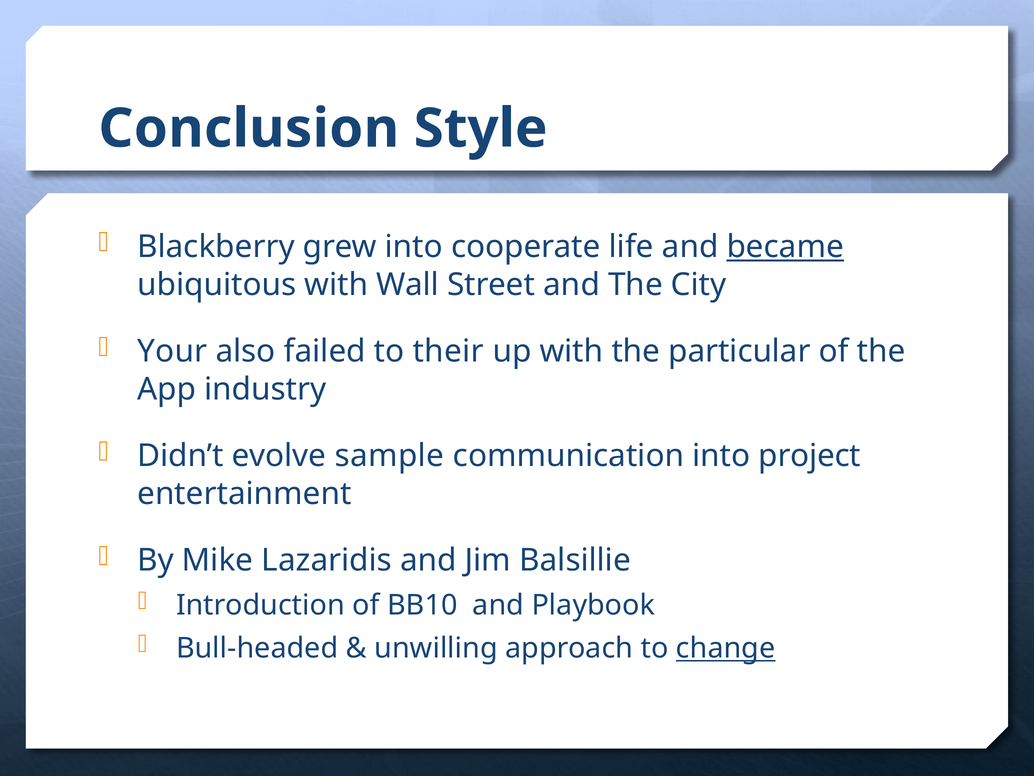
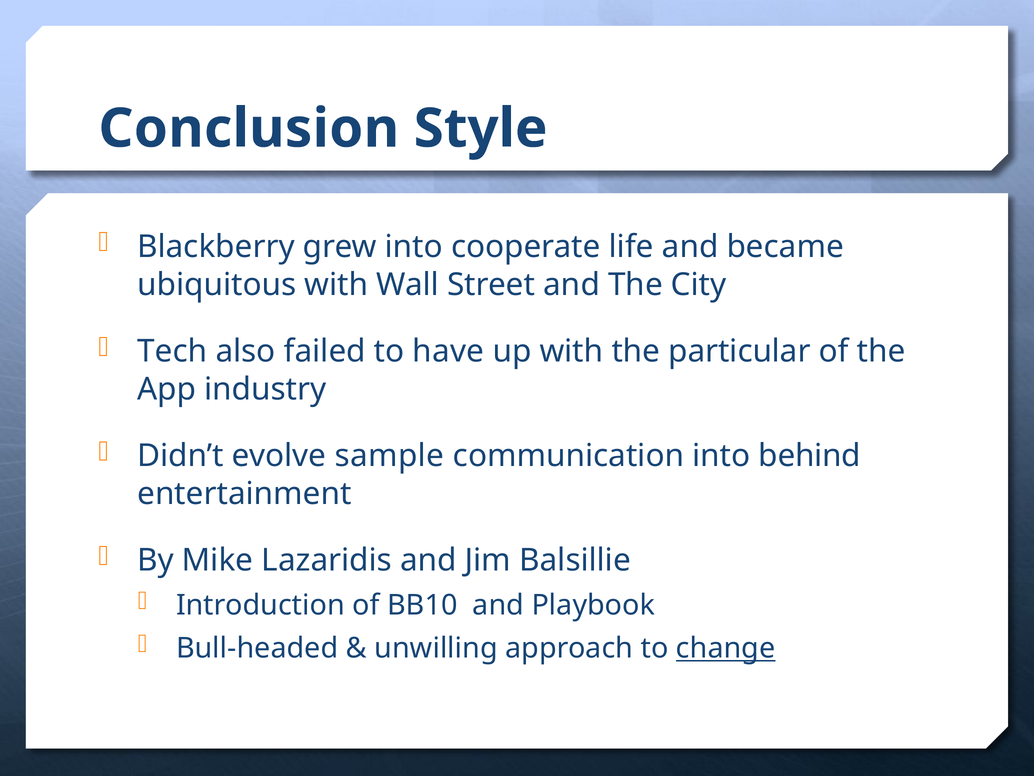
became underline: present -> none
Your: Your -> Tech
their: their -> have
project: project -> behind
